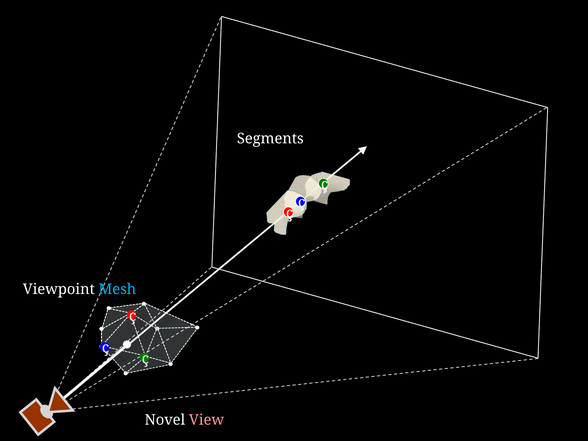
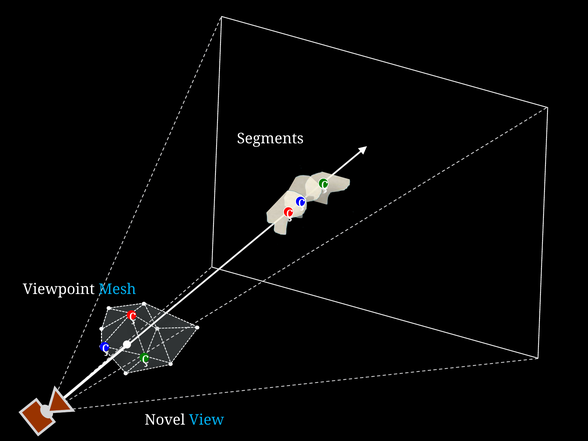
View colour: pink -> light blue
